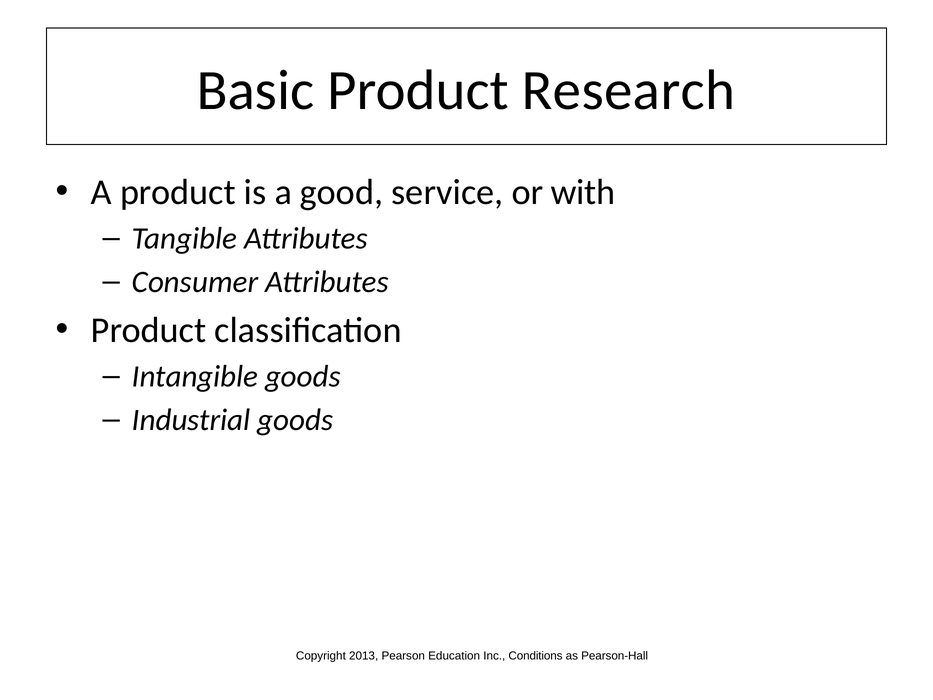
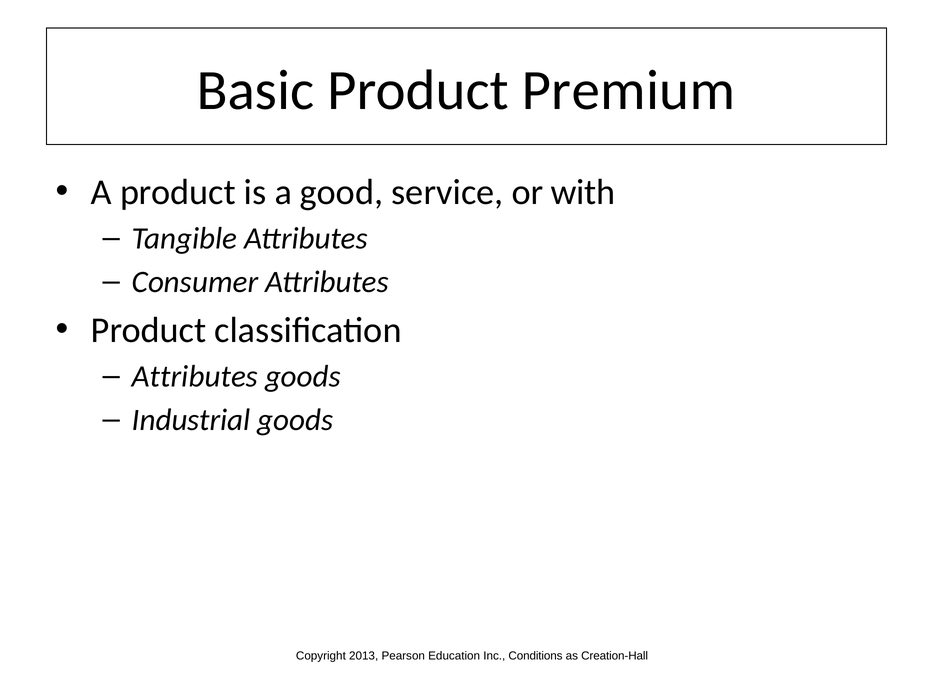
Research: Research -> Premium
Intangible at (195, 376): Intangible -> Attributes
Pearson-Hall: Pearson-Hall -> Creation-Hall
